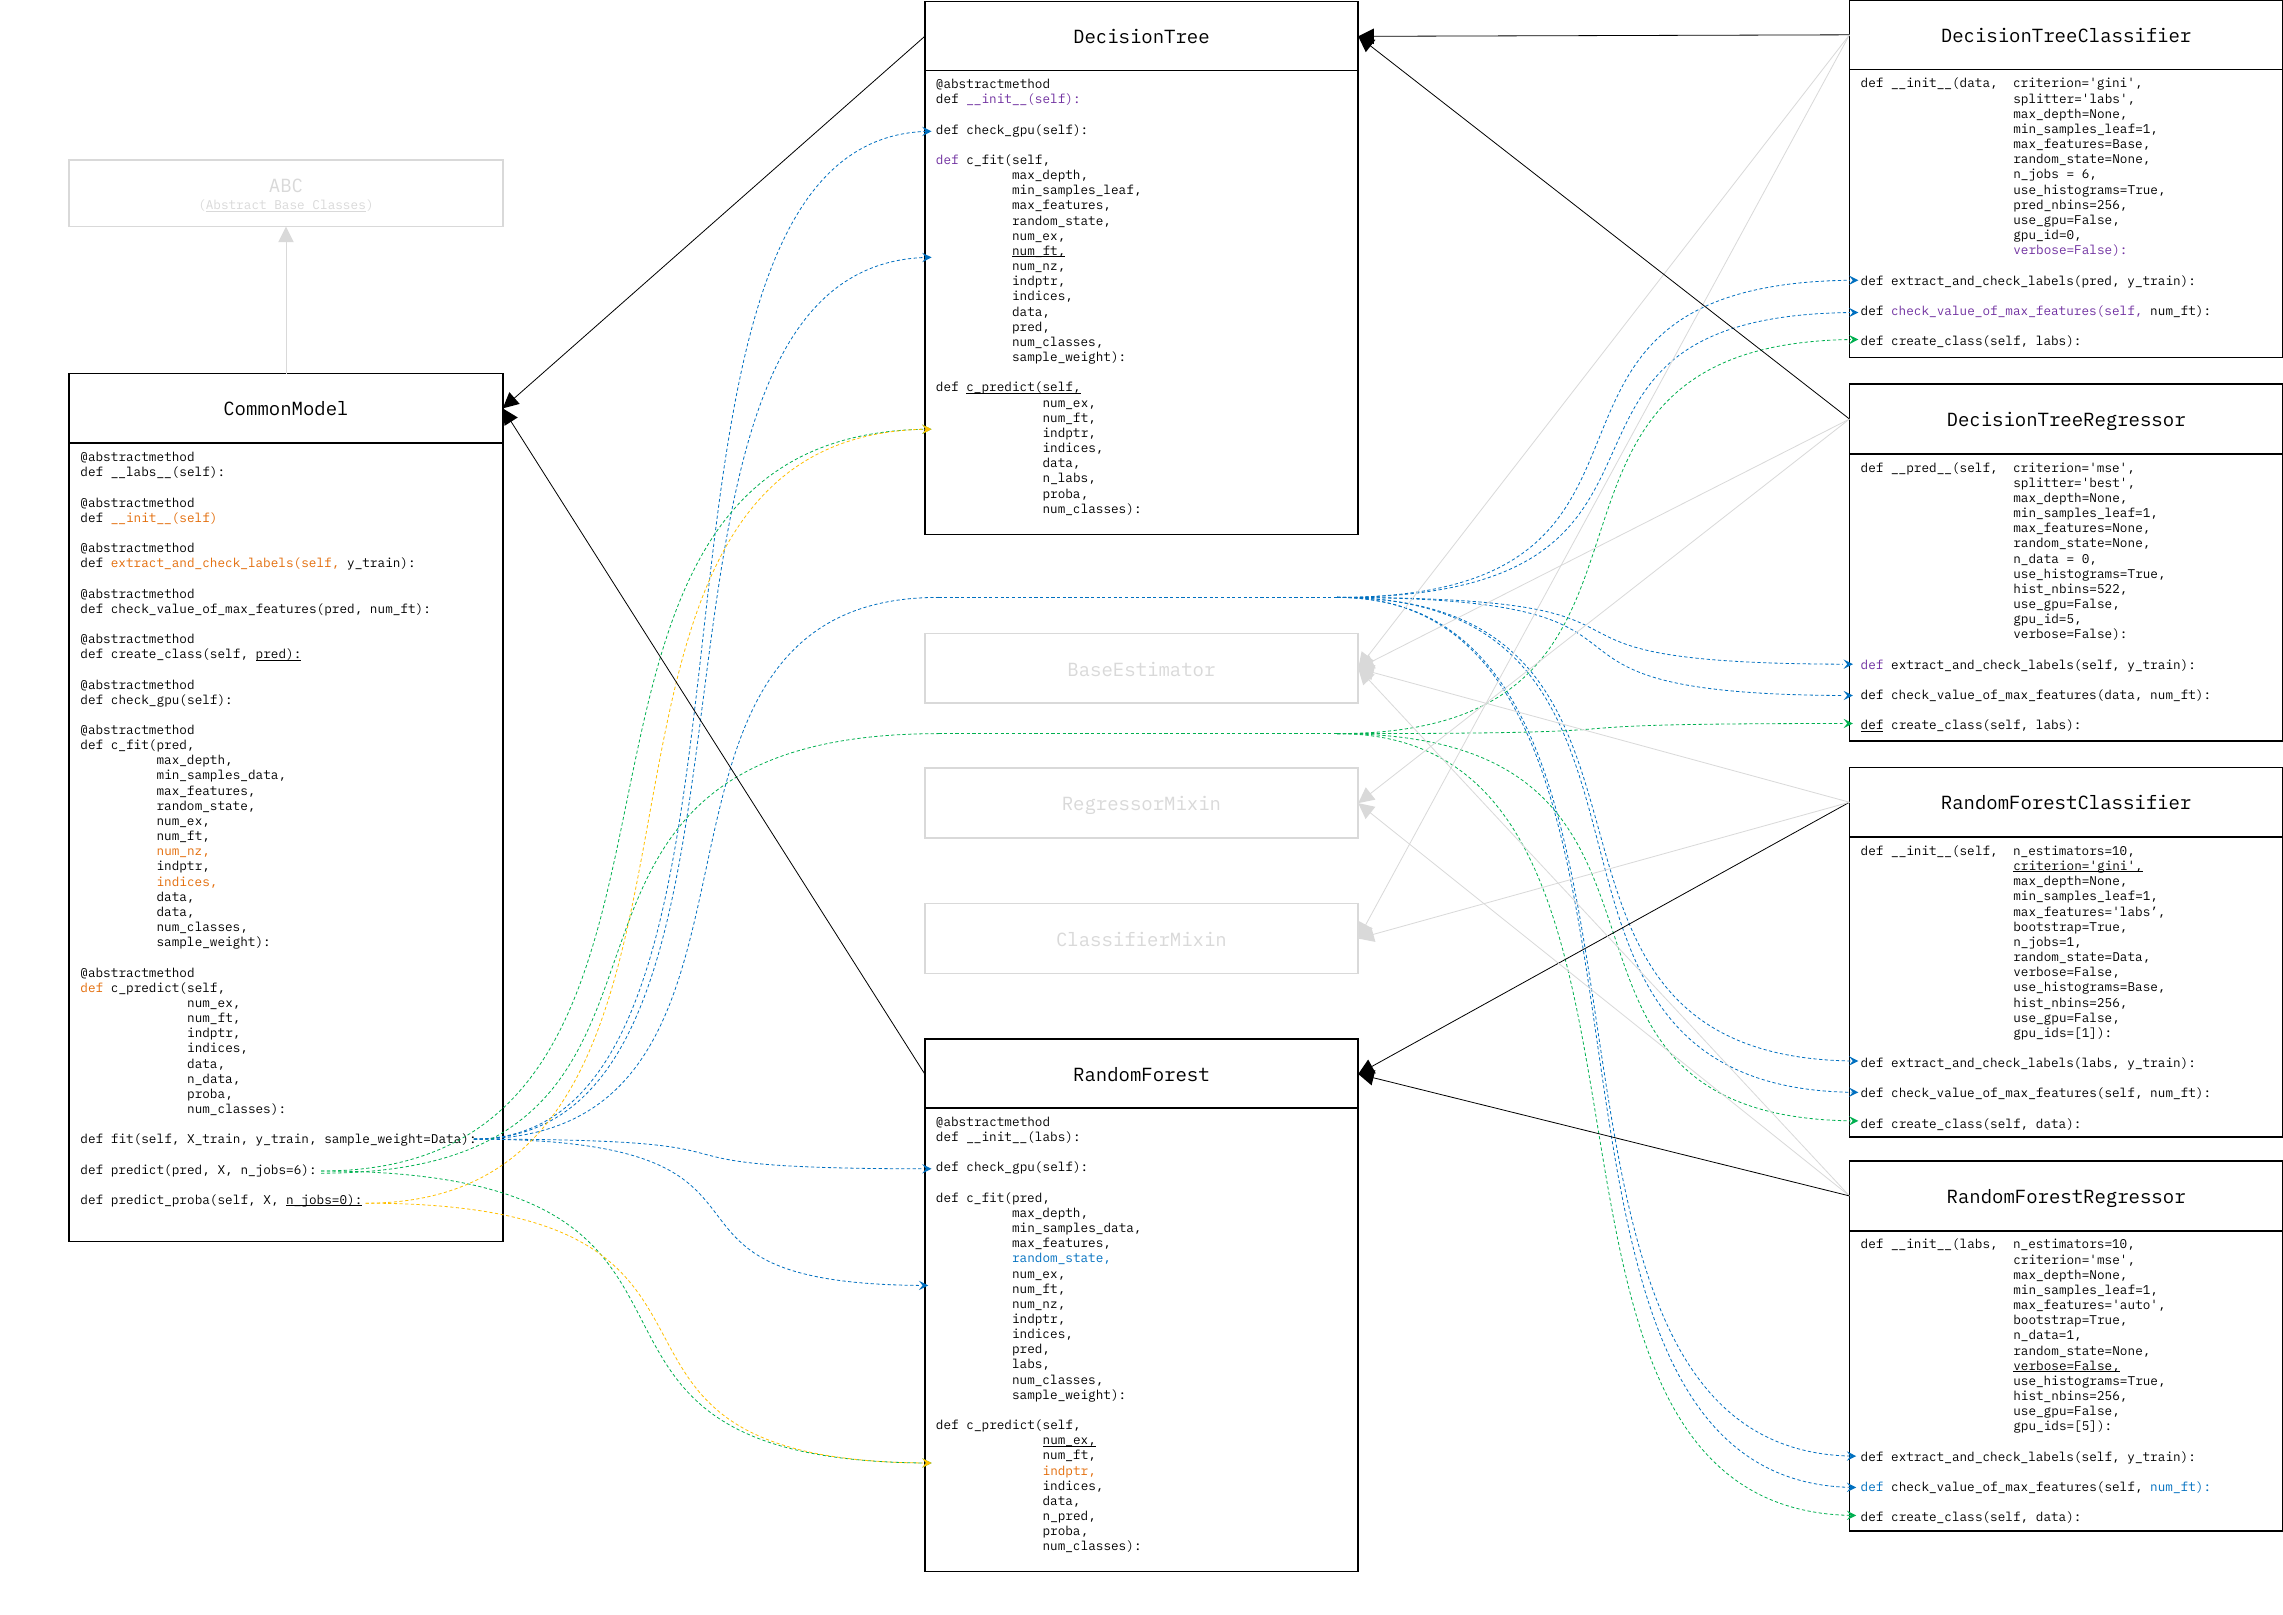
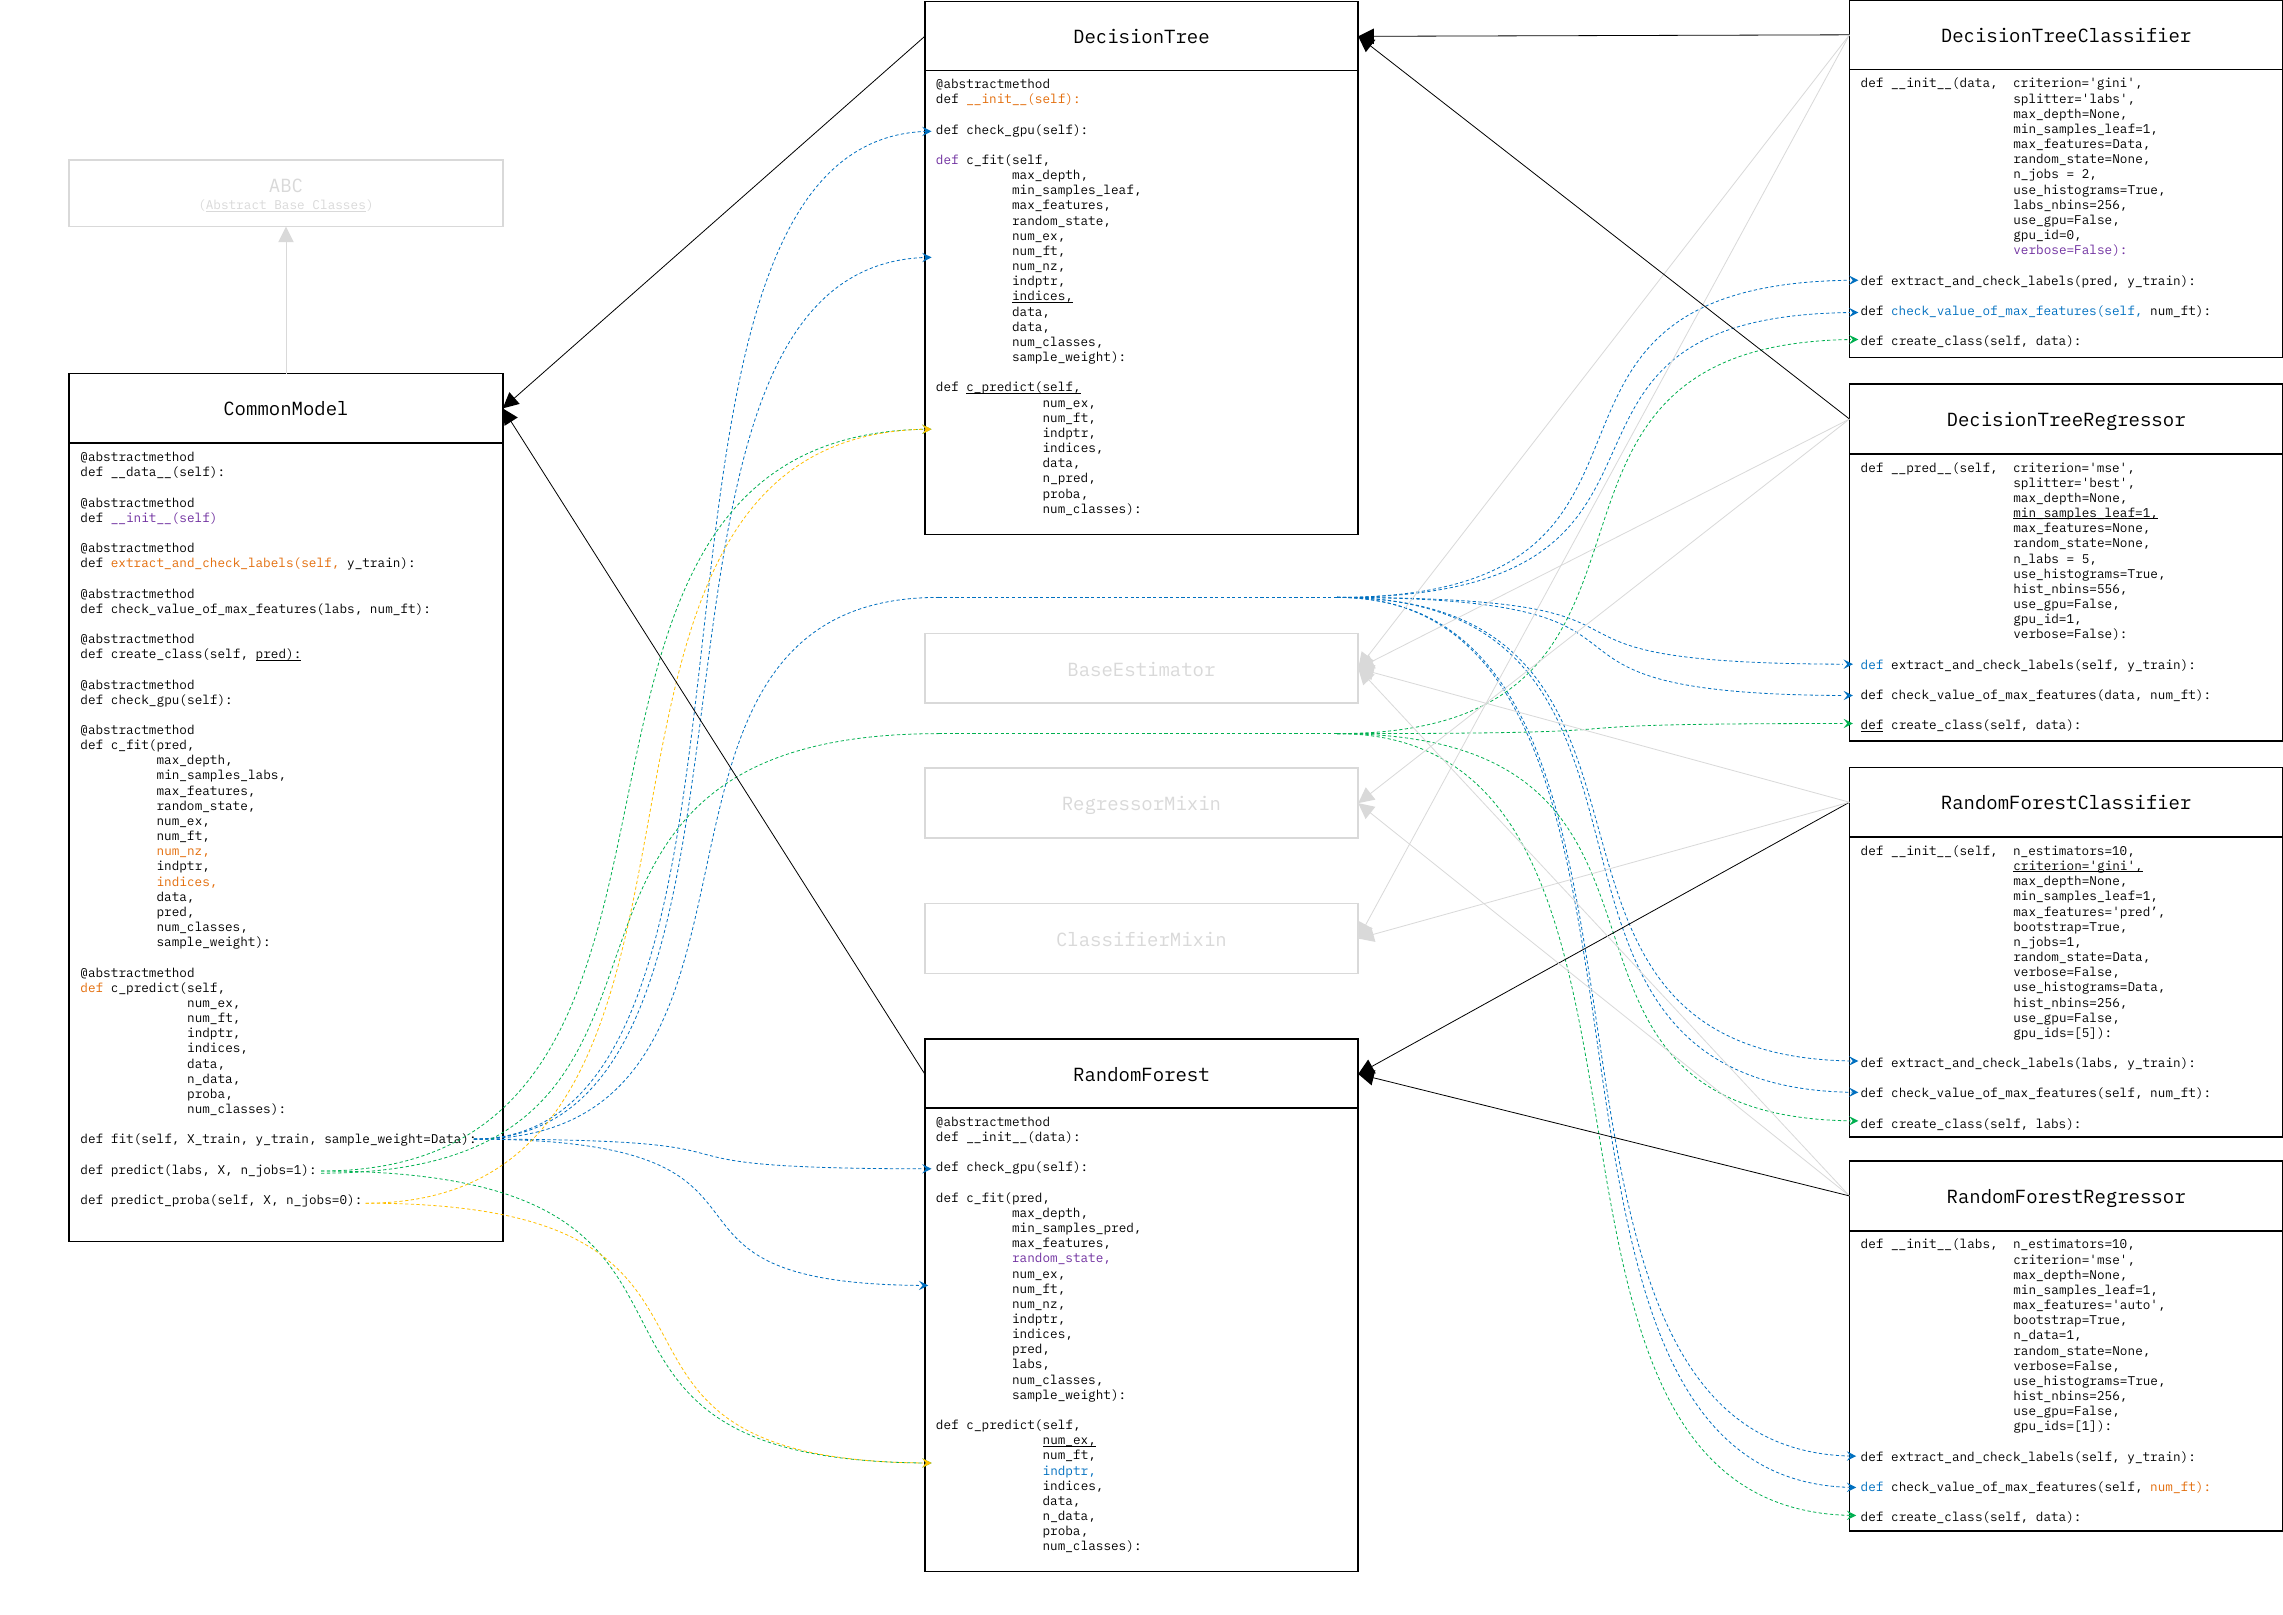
__init__(self at (1023, 100) colour: purple -> orange
max_features=Base: max_features=Base -> max_features=Data
6: 6 -> 2
pred_nbins=256: pred_nbins=256 -> labs_nbins=256
num_ft at (1039, 251) underline: present -> none
indices at (1043, 297) underline: none -> present
check_value_of_max_features(self at (2017, 311) colour: purple -> blue
pred at (1031, 327): pred -> data
labs at (2059, 341): labs -> data
__labs__(self: __labs__(self -> __data__(self
n_labs: n_labs -> n_pred
min_samples_leaf=1 at (2086, 513) underline: none -> present
__init__(self at (164, 518) colour: orange -> purple
n_data at (2036, 559): n_data -> n_labs
0: 0 -> 5
hist_nbins=522: hist_nbins=522 -> hist_nbins=556
check_value_of_max_features(pred: check_value_of_max_features(pred -> check_value_of_max_features(labs
gpu_id=5: gpu_id=5 -> gpu_id=1
def at (1872, 665) colour: purple -> blue
labs at (2059, 725): labs -> data
min_samples_data at (221, 776): min_samples_data -> min_samples_labs
max_features='labs: max_features='labs -> max_features='pred
data at (176, 912): data -> pred
use_histograms=Base: use_histograms=Base -> use_histograms=Data
gpu_ids=[1: gpu_ids=[1 -> gpu_ids=[5
data at (2059, 1124): data -> labs
__init__(labs at (1023, 1137): __init__(labs -> __init__(data
predict(pred: predict(pred -> predict(labs
X n_jobs=6: n_jobs=6 -> n_jobs=1
n_jobs=0 underline: present -> none
min_samples_data at (1077, 1228): min_samples_data -> min_samples_pred
random_state at (1062, 1258) colour: blue -> purple
verbose=False at (2067, 1366) underline: present -> none
gpu_ids=[5: gpu_ids=[5 -> gpu_ids=[1
indptr at (1069, 1470) colour: orange -> blue
num_ft at (2181, 1487) colour: blue -> orange
n_pred at (1069, 1516): n_pred -> n_data
